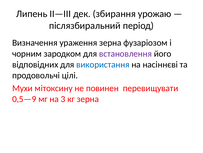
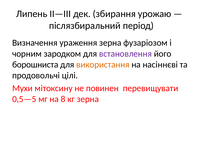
відповідних: відповідних -> борошниста
використання colour: blue -> orange
0,5—9: 0,5—9 -> 0,5—5
3: 3 -> 8
